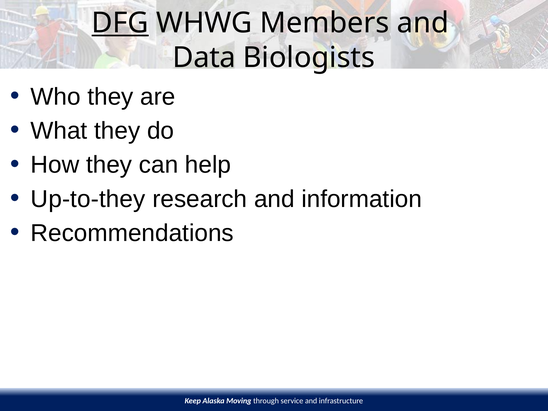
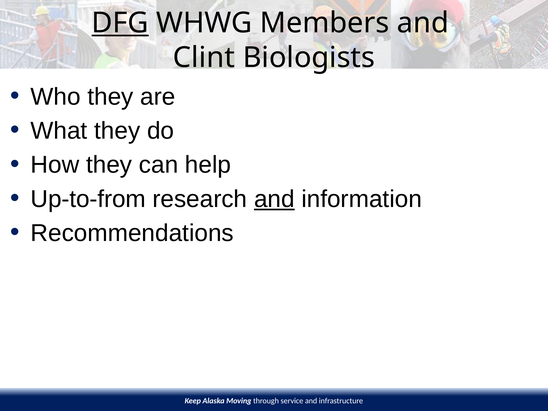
Data: Data -> Clint
Up-to-they: Up-to-they -> Up-to-from
and at (274, 199) underline: none -> present
